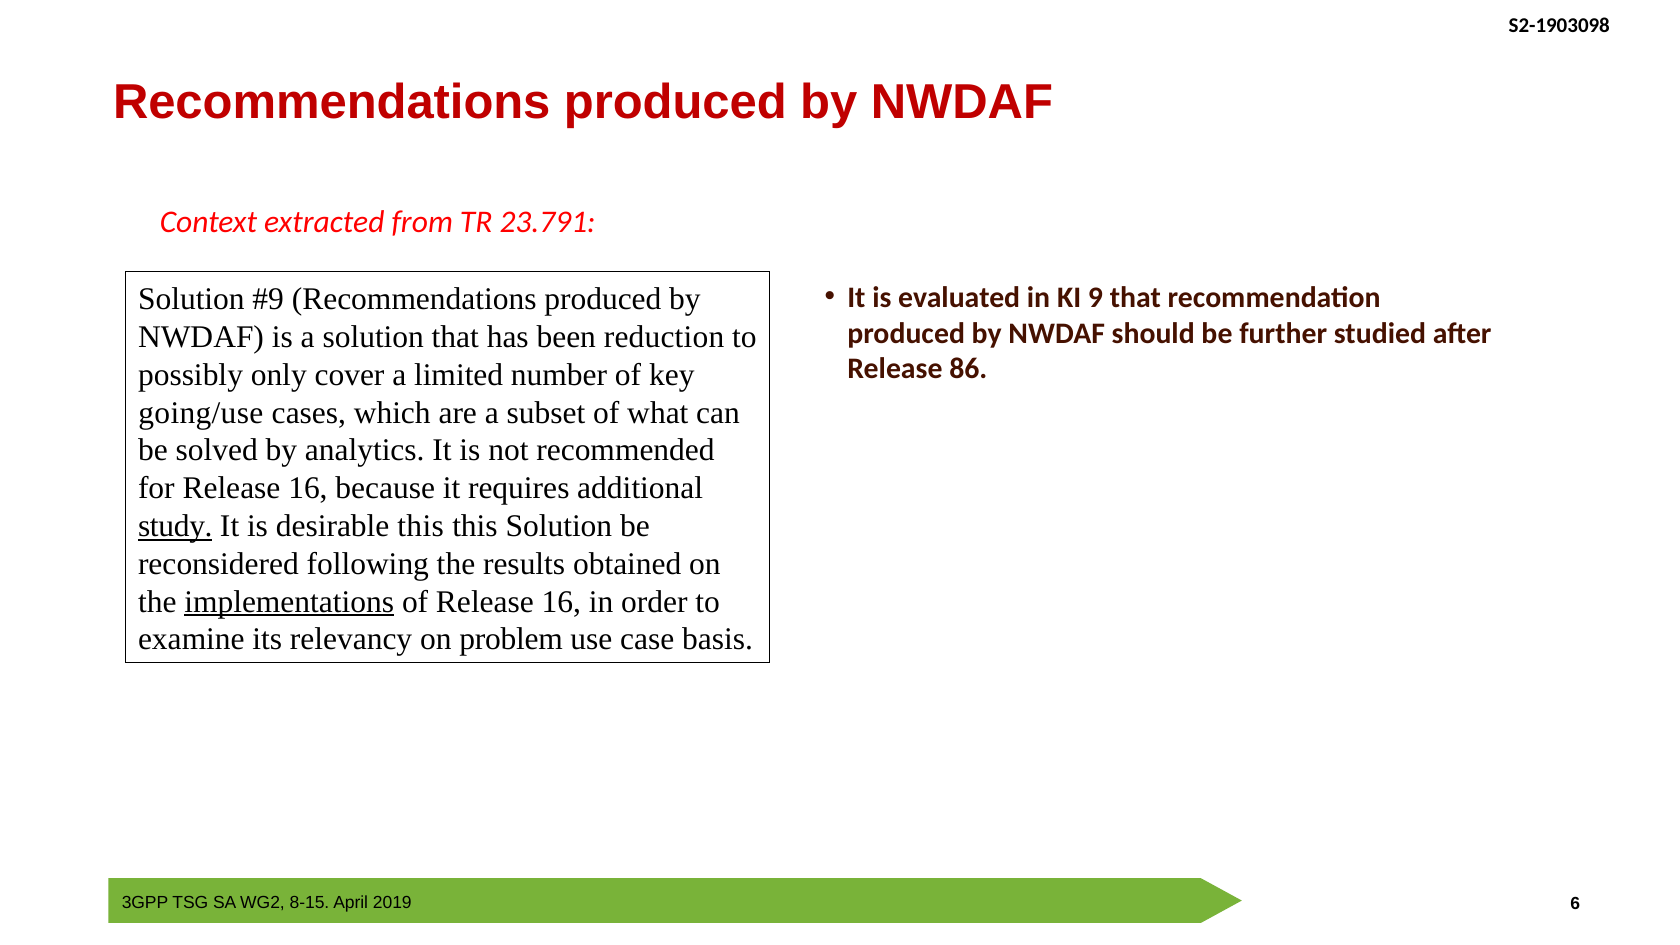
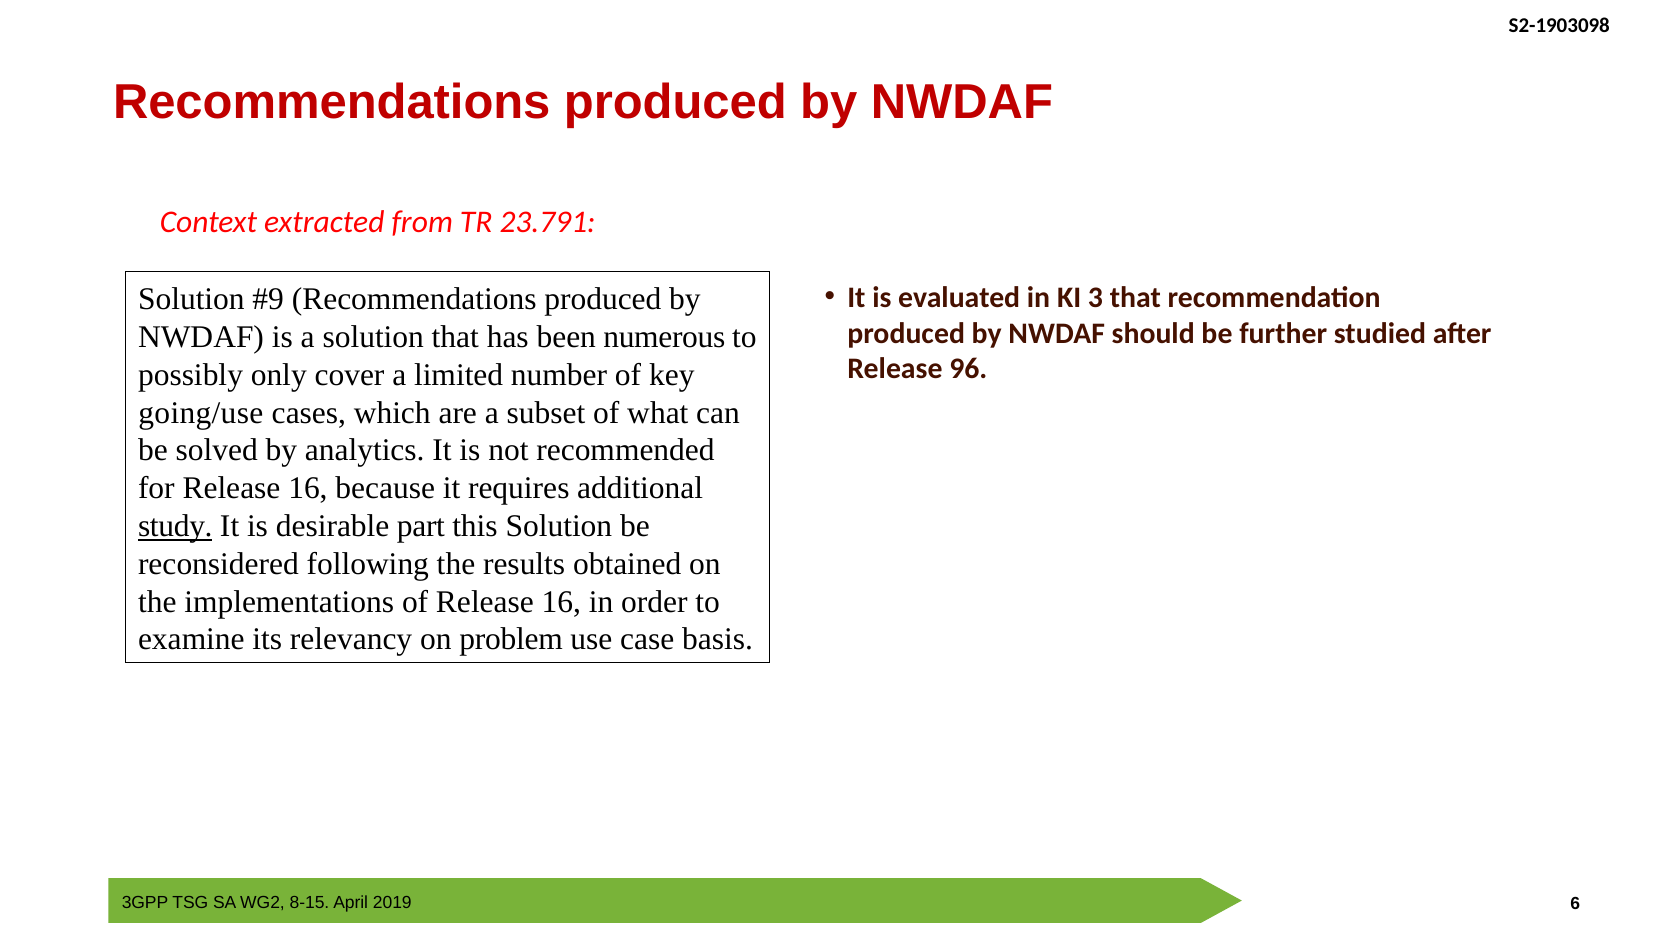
9: 9 -> 3
reduction: reduction -> numerous
86: 86 -> 96
desirable this: this -> part
implementations underline: present -> none
